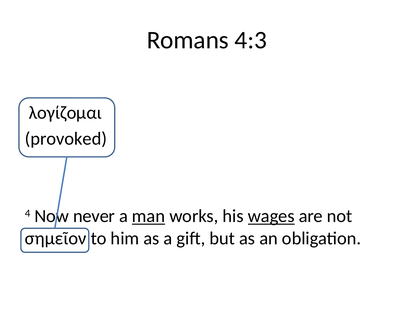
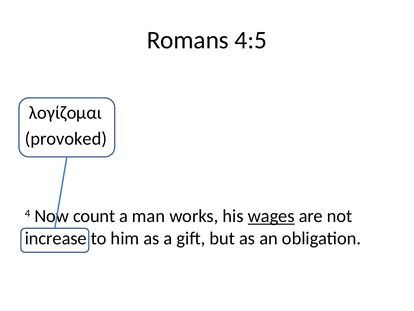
4:3: 4:3 -> 4:5
never: never -> count
man underline: present -> none
σημεῖον: σημεῖον -> increase
